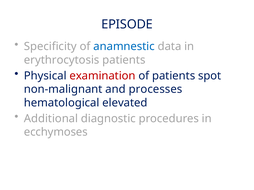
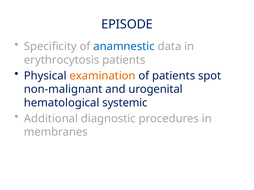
examination colour: red -> orange
processes: processes -> urogenital
elevated: elevated -> systemic
ecchymoses: ecchymoses -> membranes
